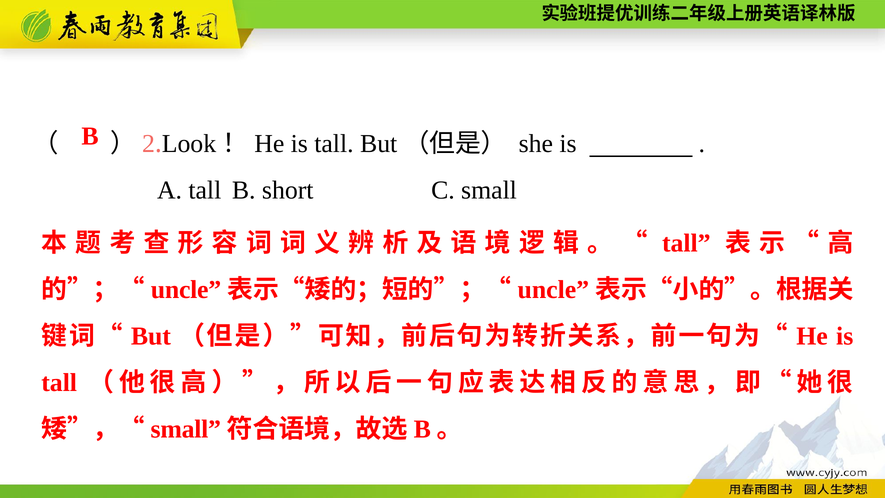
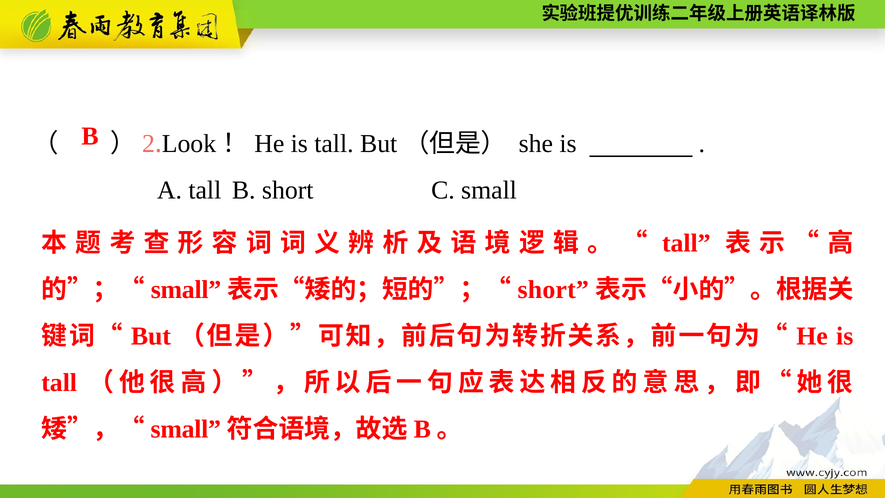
uncle at (186, 290): uncle -> small
uncle at (553, 290): uncle -> short
